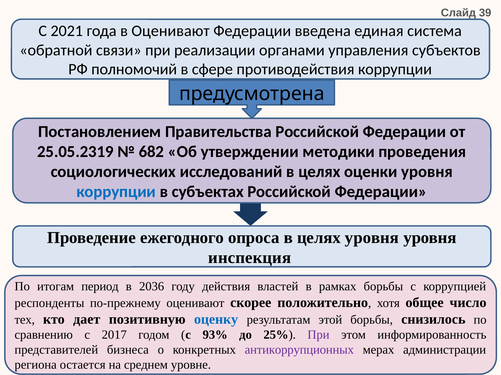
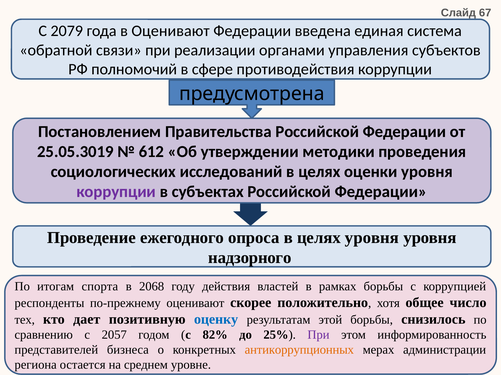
39: 39 -> 67
2021: 2021 -> 2079
25.05.2319: 25.05.2319 -> 25.05.3019
682: 682 -> 612
коррупции at (116, 192) colour: blue -> purple
инспекция: инспекция -> надзорного
период: период -> спорта
2036: 2036 -> 2068
2017: 2017 -> 2057
93%: 93% -> 82%
антикоррупционных colour: purple -> orange
